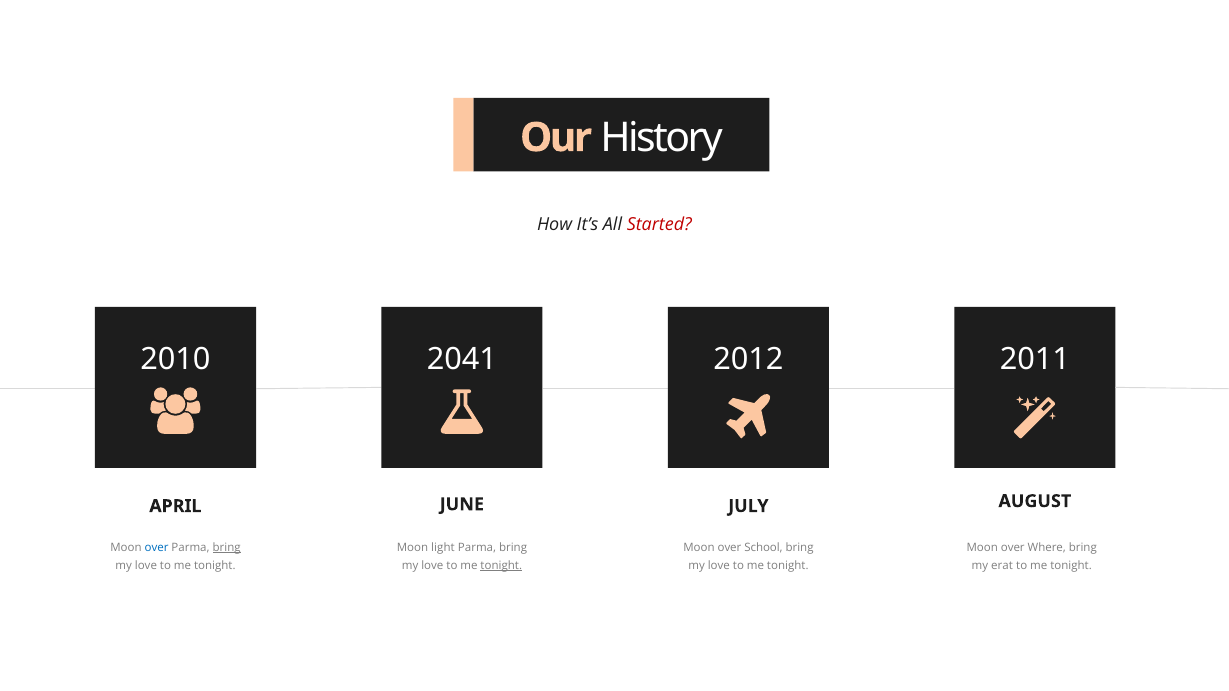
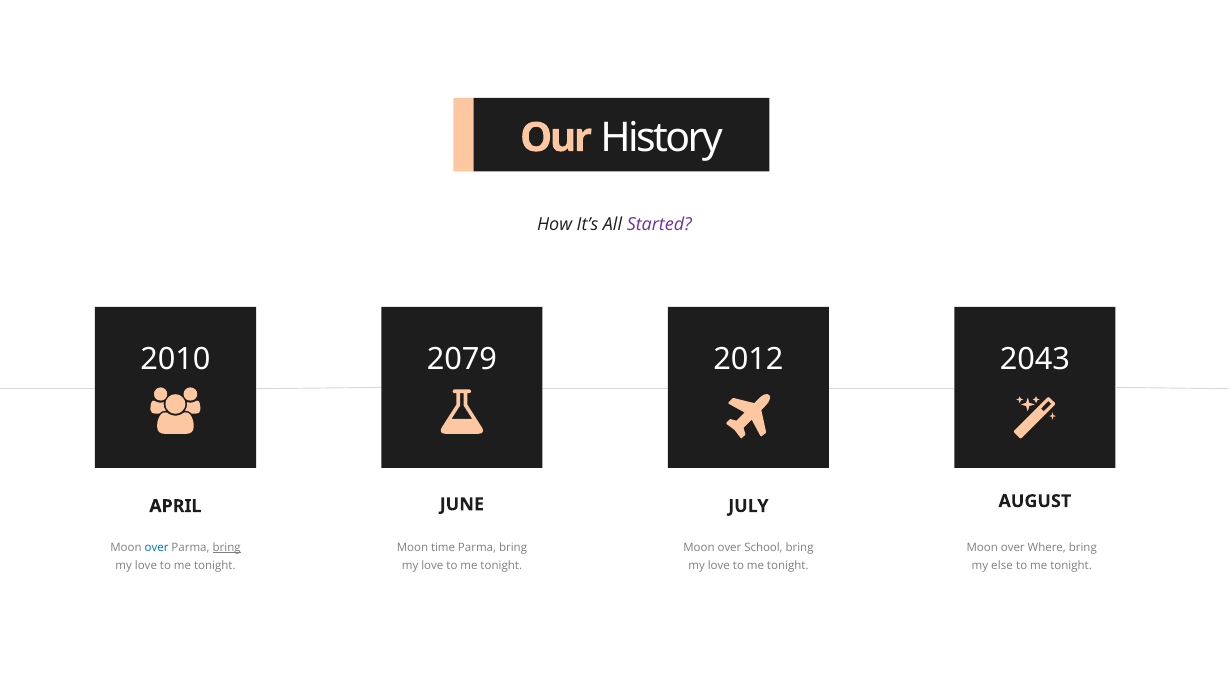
Started colour: red -> purple
2041: 2041 -> 2079
2011: 2011 -> 2043
light: light -> time
tonight at (501, 566) underline: present -> none
erat: erat -> else
